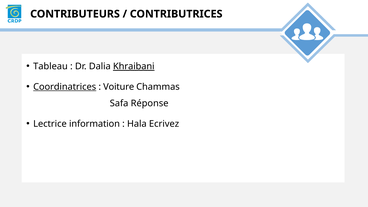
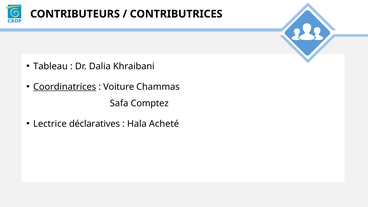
Khraibani underline: present -> none
Réponse: Réponse -> Comptez
information: information -> déclaratives
Ecrivez: Ecrivez -> Acheté
